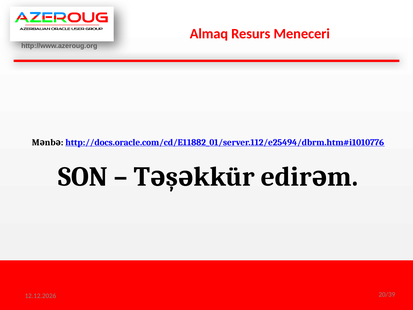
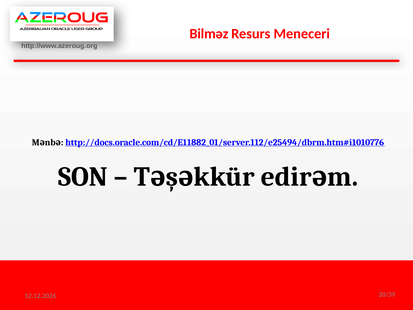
Almaq: Almaq -> Bilməz
